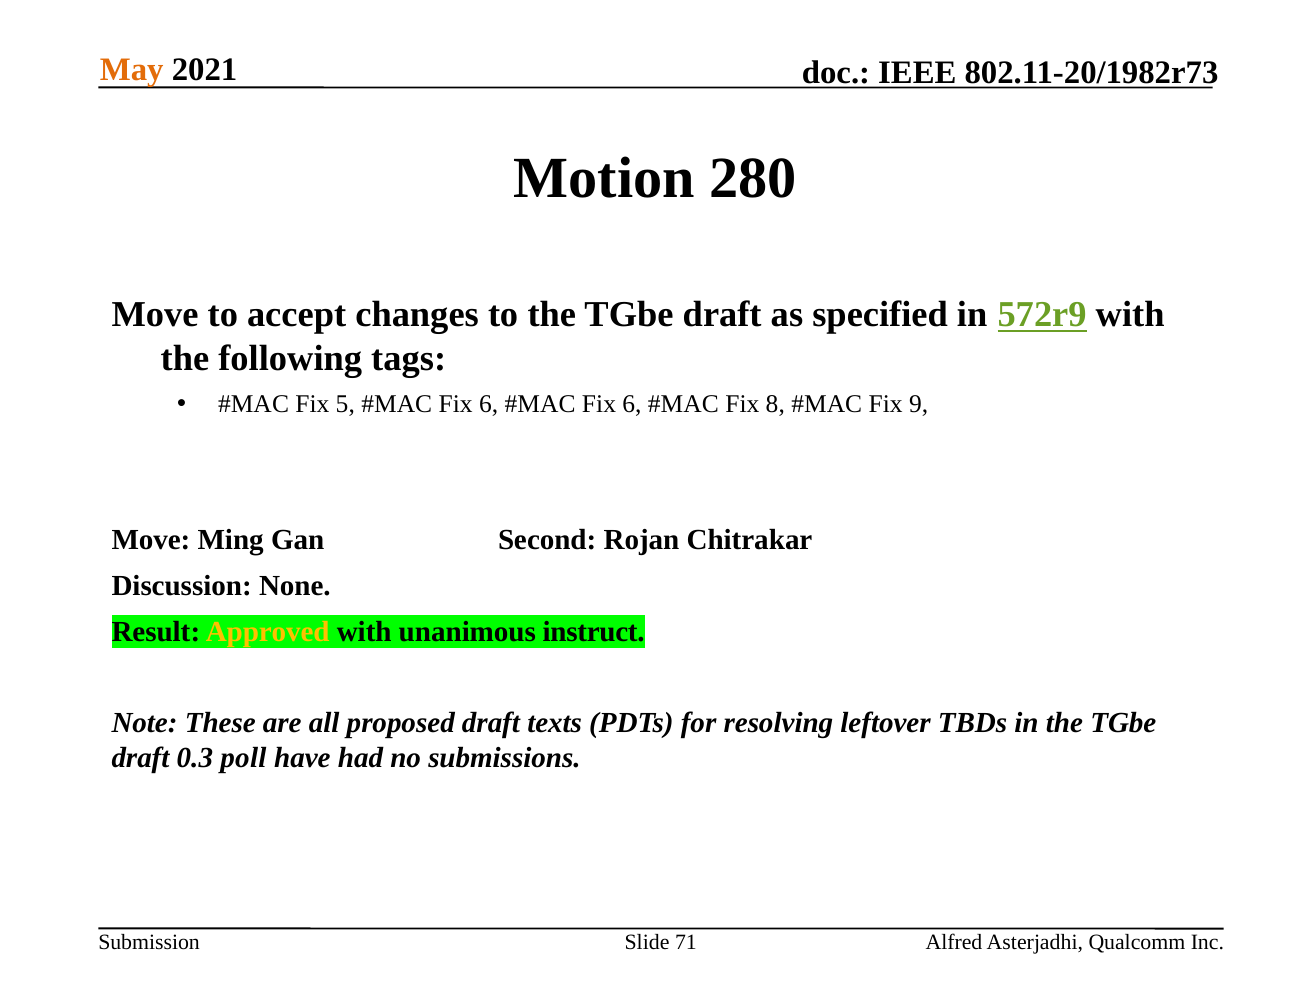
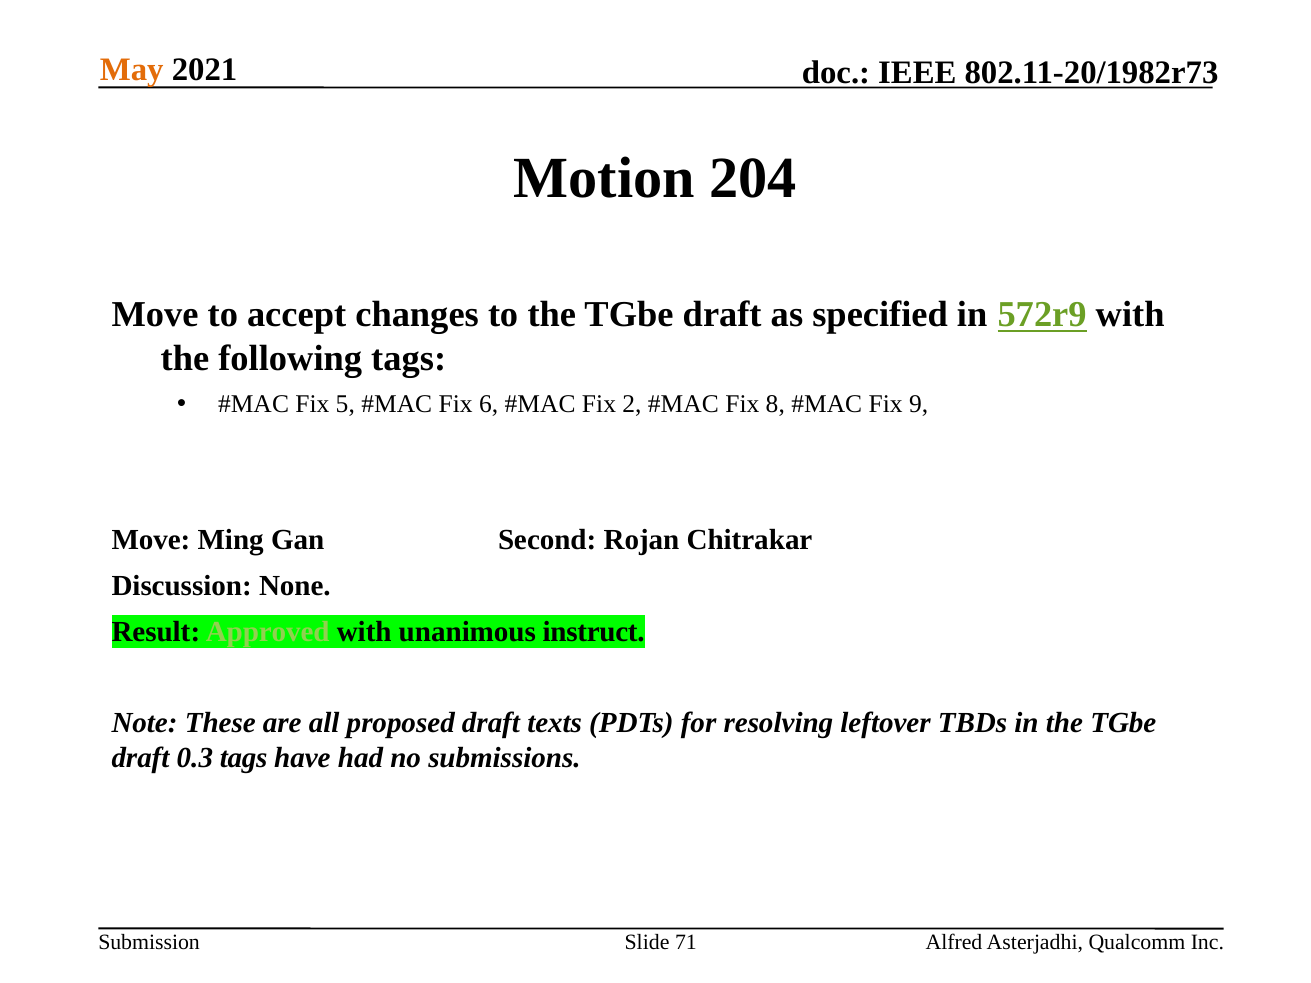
280: 280 -> 204
6 at (632, 404): 6 -> 2
Approved colour: yellow -> light green
0.3 poll: poll -> tags
